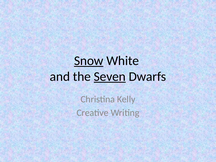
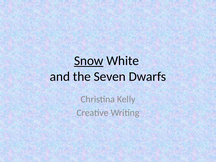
Seven underline: present -> none
